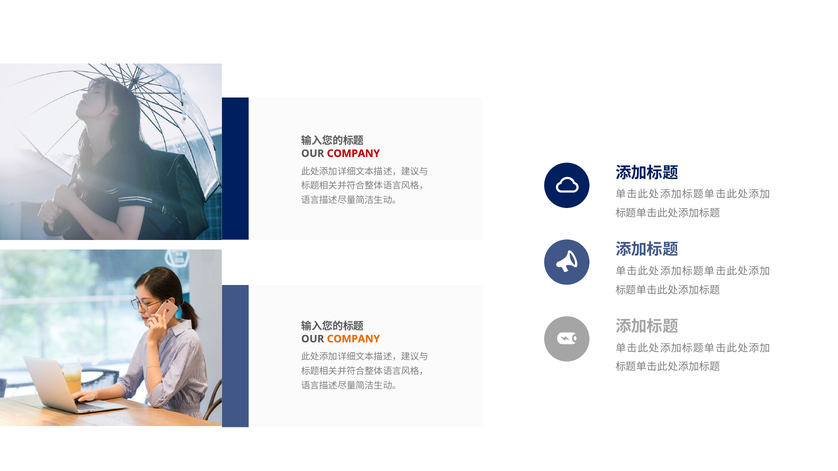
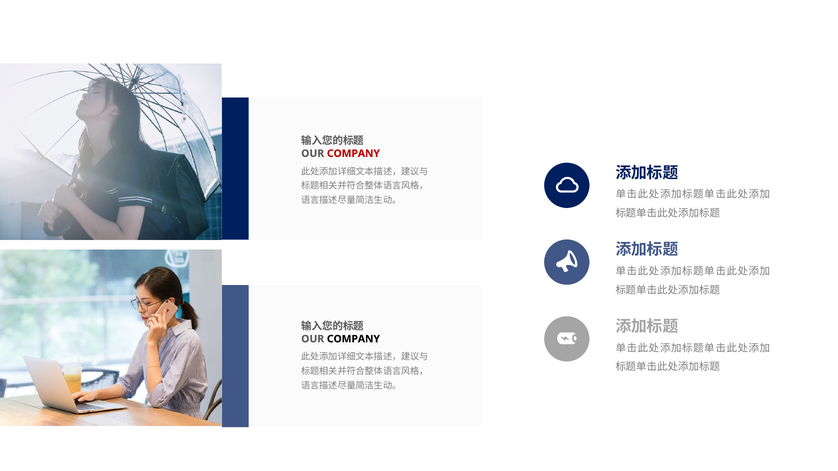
COMPANY at (353, 339) colour: orange -> black
